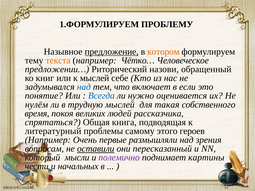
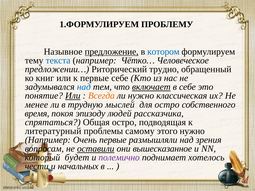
котором colour: orange -> blue
текста colour: orange -> blue
назови: назови -> трудно
к мыслей: мыслей -> первые
включает underline: none -> present
в если: если -> себе
Или at (73, 96) underline: none -> present
Всегда colour: blue -> orange
оценивается: оценивается -> классическая
нулём: нулём -> менее
для такая: такая -> остро
великих: великих -> эпизоду
Общая книга: книга -> остро
этого героев: героев -> нужно
пересказанный: пересказанный -> вышесказанное
мысли: мысли -> будет
картины: картины -> хотелось
